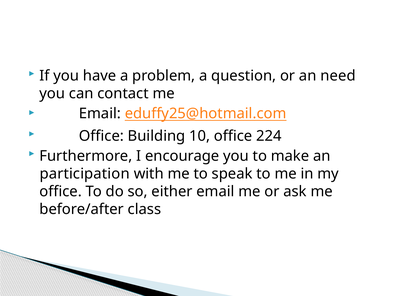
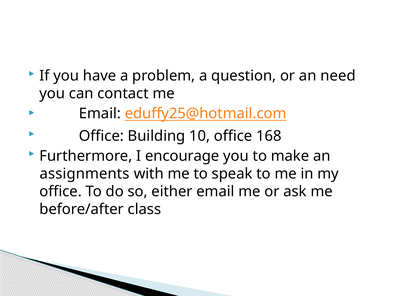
224: 224 -> 168
participation: participation -> assignments
